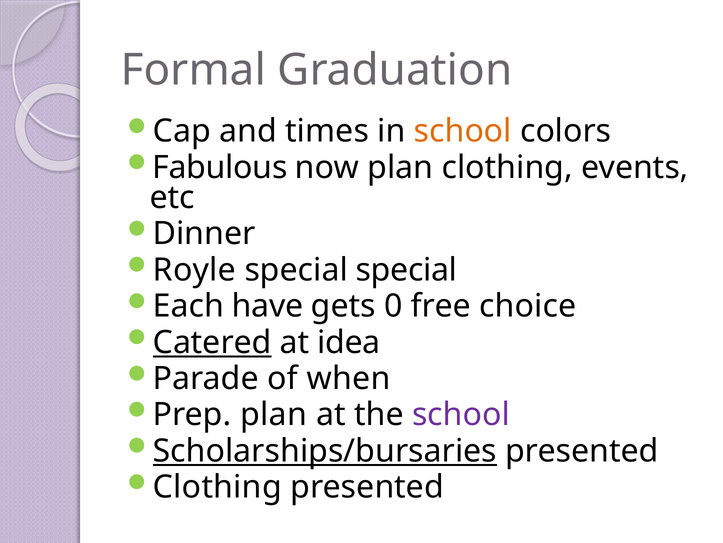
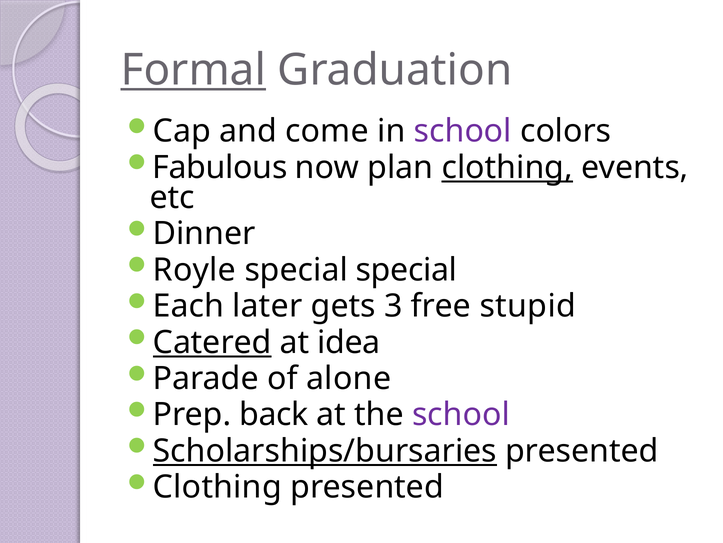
Formal underline: none -> present
times: times -> come
school at (463, 131) colour: orange -> purple
clothing at (507, 167) underline: none -> present
have: have -> later
0: 0 -> 3
choice: choice -> stupid
when: when -> alone
Prep plan: plan -> back
